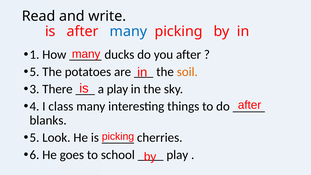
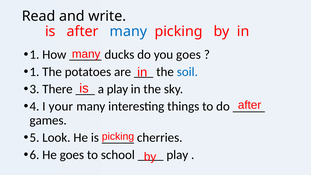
you after: after -> goes
5 at (34, 72): 5 -> 1
soil colour: orange -> blue
class: class -> your
blanks: blanks -> games
